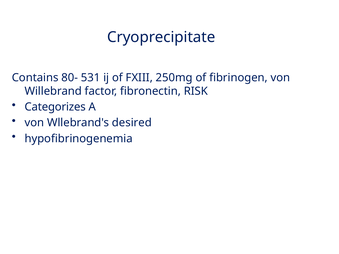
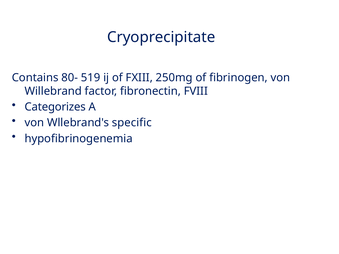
531: 531 -> 519
RISK: RISK -> FVIII
desired: desired -> specific
